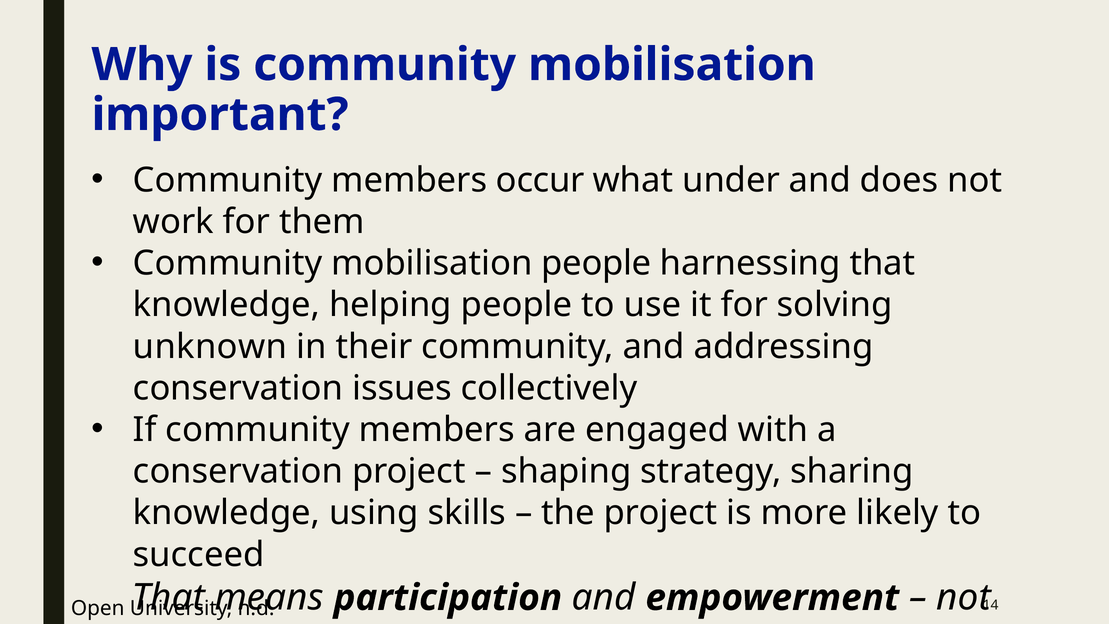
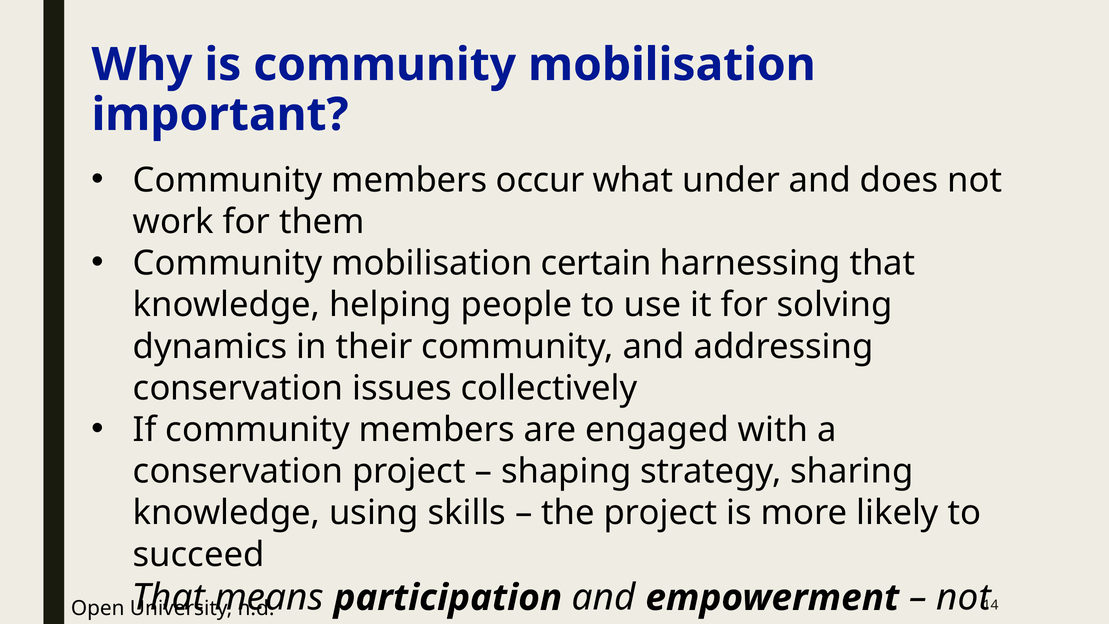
mobilisation people: people -> certain
unknown: unknown -> dynamics
